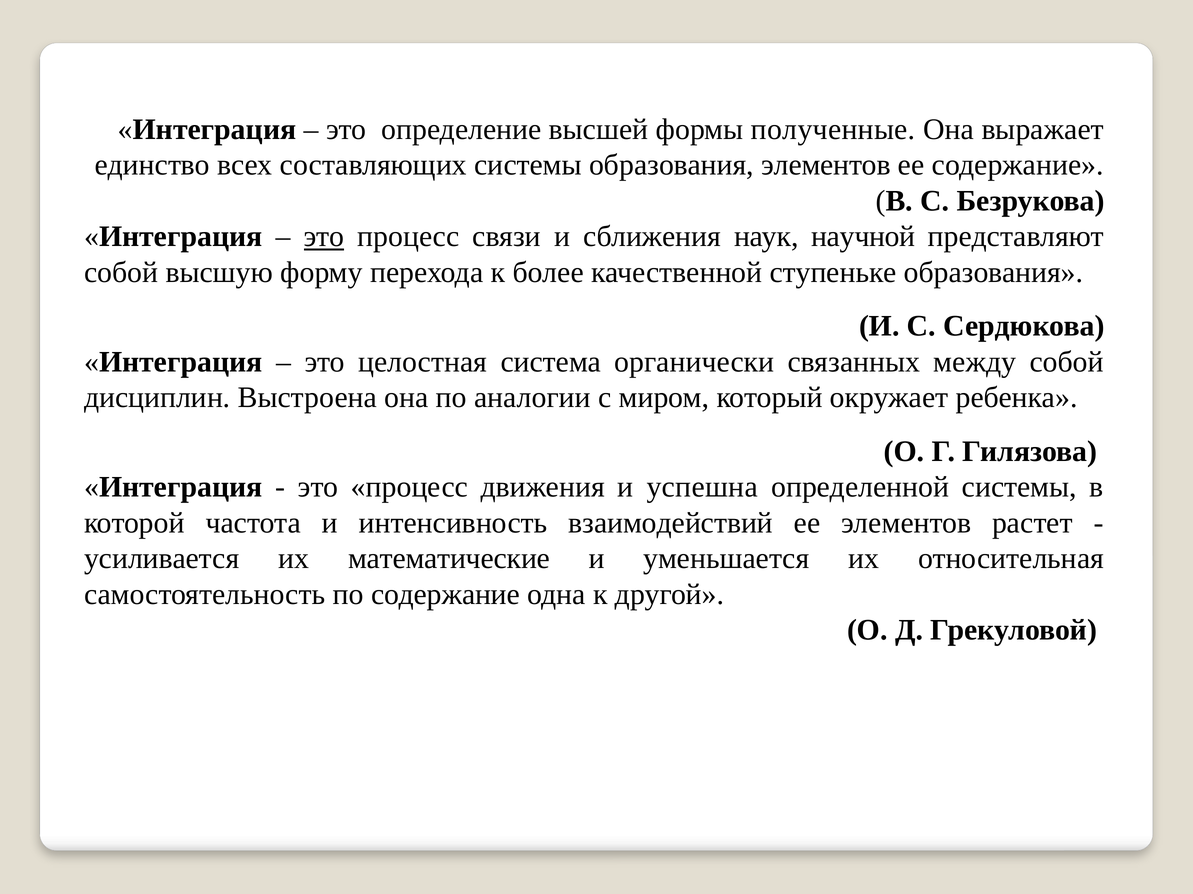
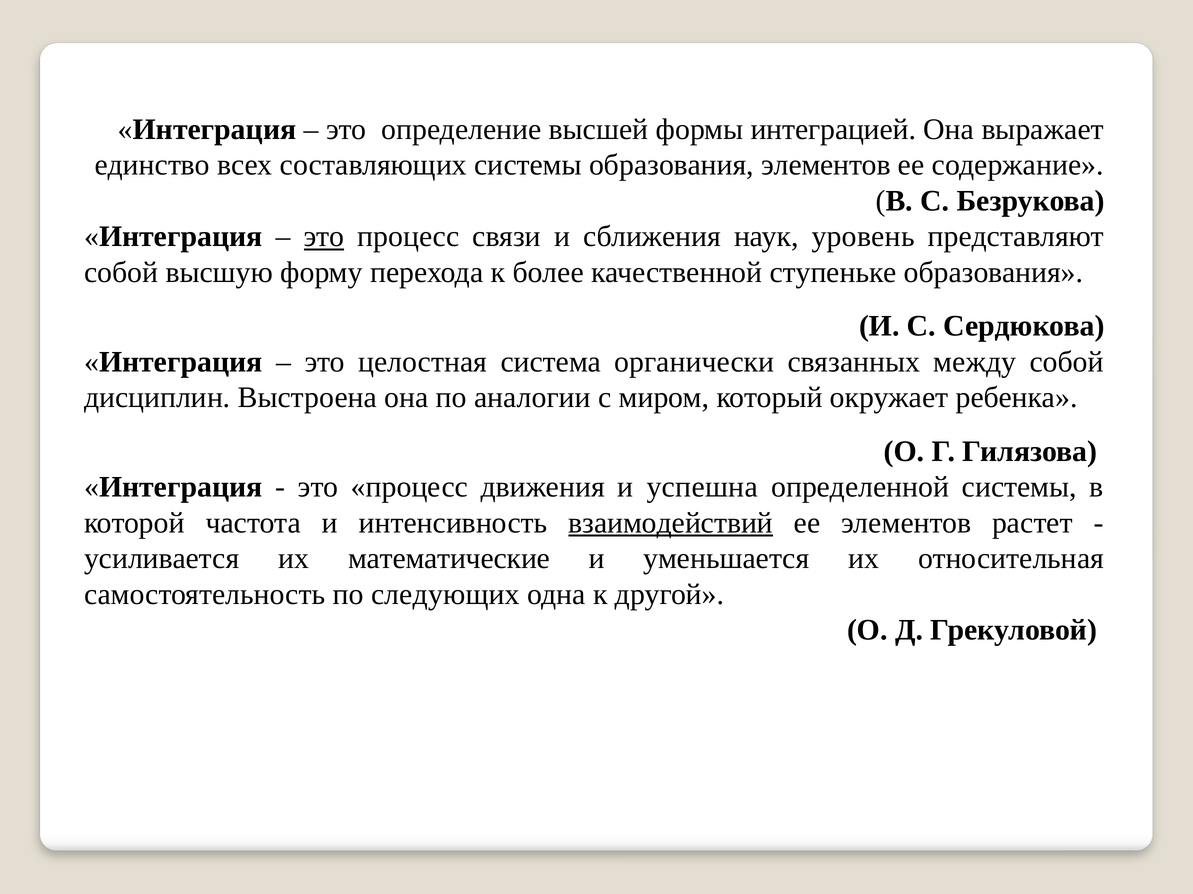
полученные: полученные -> интеграцией
научной: научной -> уровень
взаимодействий underline: none -> present
по содержание: содержание -> следующих
